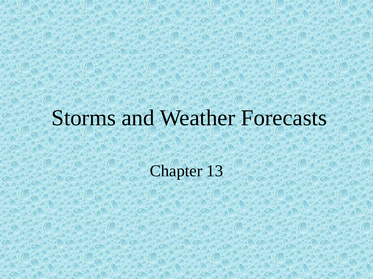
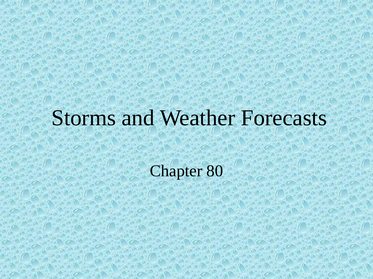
13: 13 -> 80
